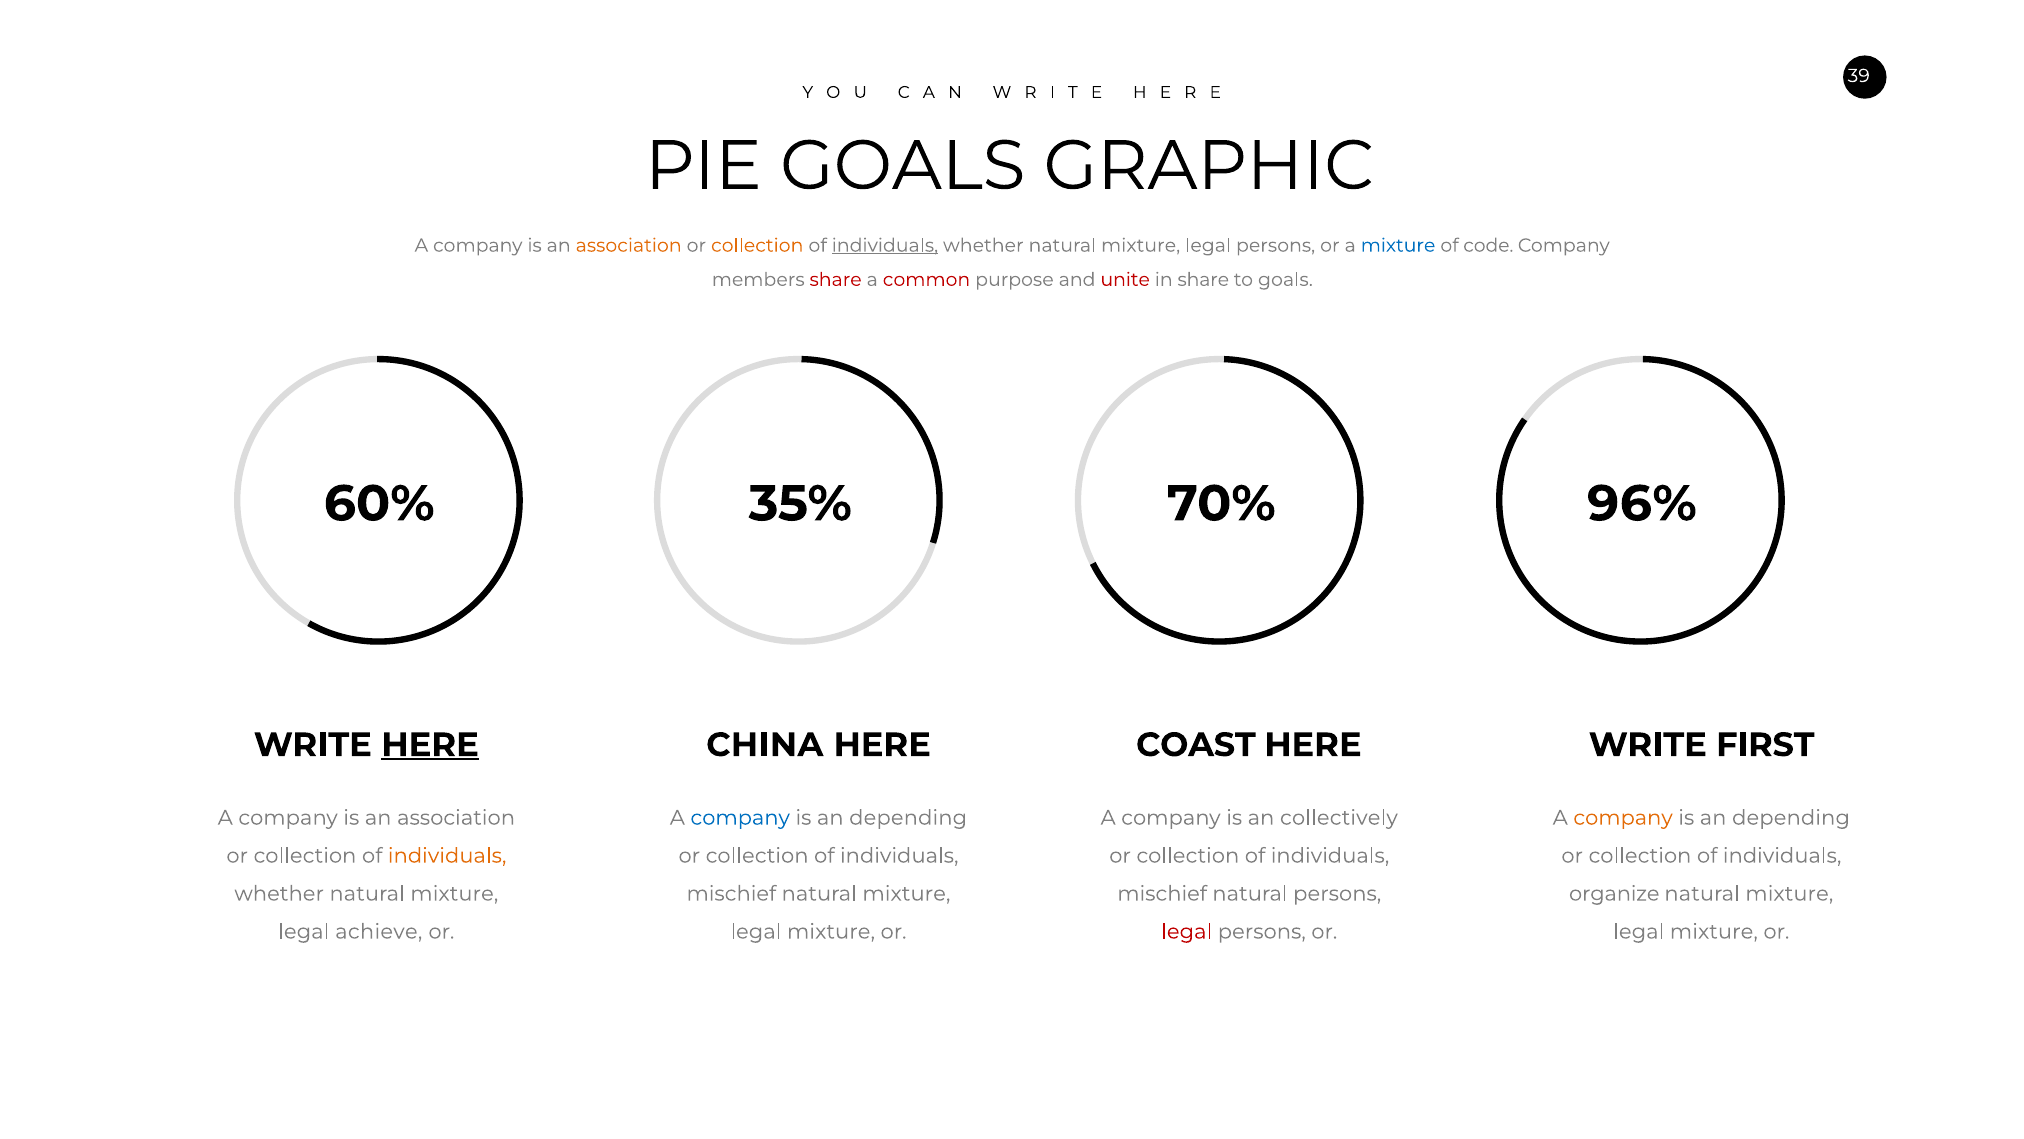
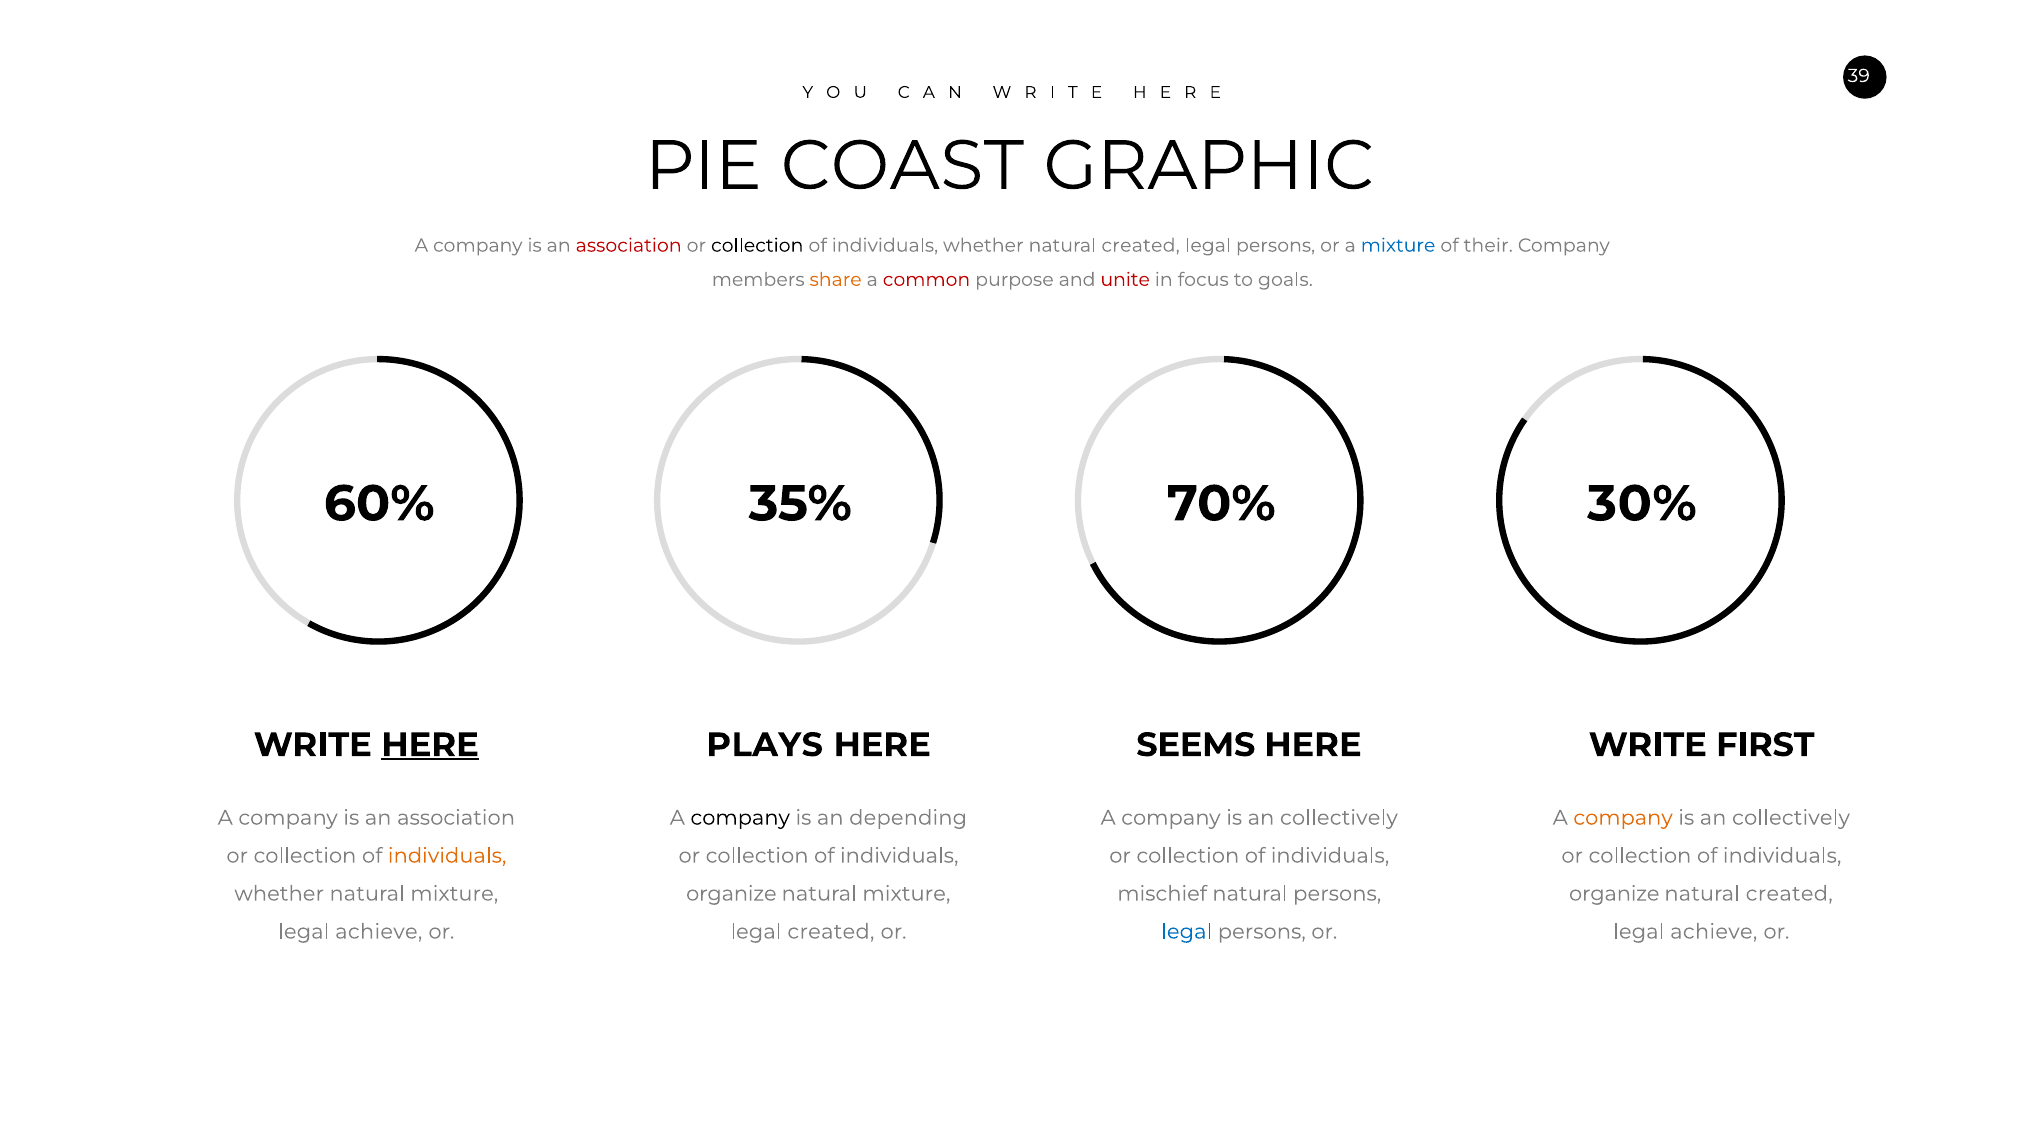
PIE GOALS: GOALS -> COAST
association at (629, 245) colour: orange -> red
collection at (757, 245) colour: orange -> black
individuals at (885, 245) underline: present -> none
mixture at (1141, 245): mixture -> created
code: code -> their
share at (836, 280) colour: red -> orange
in share: share -> focus
96%: 96% -> 30%
CHINA: CHINA -> PLAYS
COAST: COAST -> SEEMS
company at (740, 818) colour: blue -> black
depending at (1791, 818): depending -> collectively
mischief at (731, 894): mischief -> organize
mixture at (1789, 894): mixture -> created
mixture at (831, 931): mixture -> created
legal at (1187, 931) colour: red -> blue
mixture at (1714, 931): mixture -> achieve
